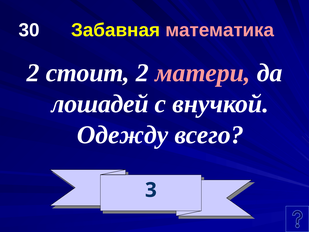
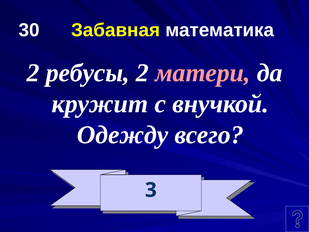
математика colour: pink -> white
стоит: стоит -> ребусы
лошадей: лошадей -> кружит
